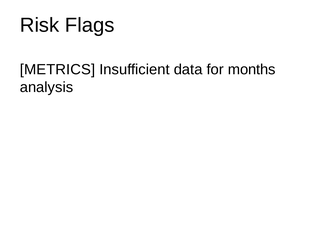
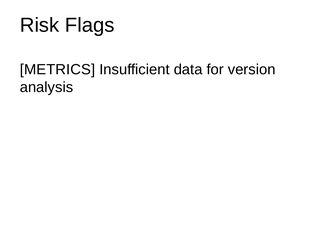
months: months -> version
